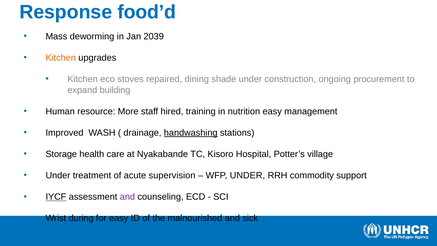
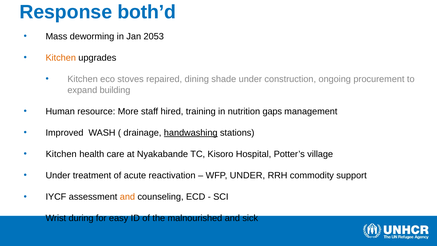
food’d: food’d -> both’d
2039: 2039 -> 2053
nutrition easy: easy -> gaps
Storage at (61, 154): Storage -> Kitchen
supervision: supervision -> reactivation
IYCF underline: present -> none
and at (127, 197) colour: purple -> orange
